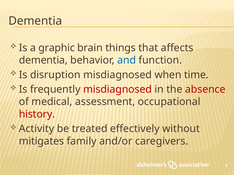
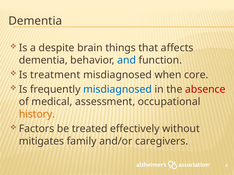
graphic: graphic -> despite
disruption: disruption -> treatment
time: time -> core
misdiagnosed at (118, 90) colour: red -> blue
history colour: red -> orange
Activity: Activity -> Factors
